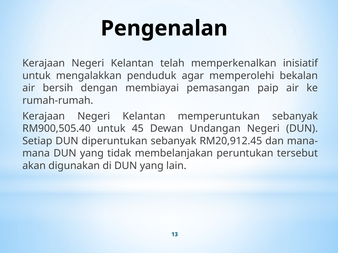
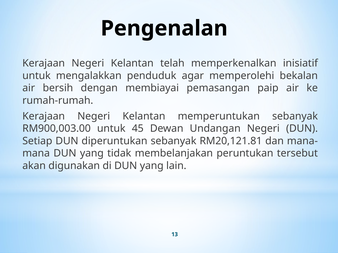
RM900,505.40: RM900,505.40 -> RM900,003.00
RM20,912.45: RM20,912.45 -> RM20,121.81
